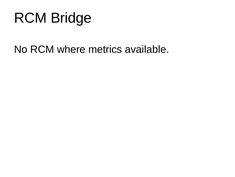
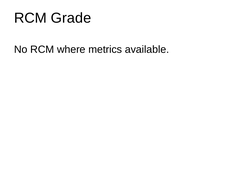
Bridge: Bridge -> Grade
